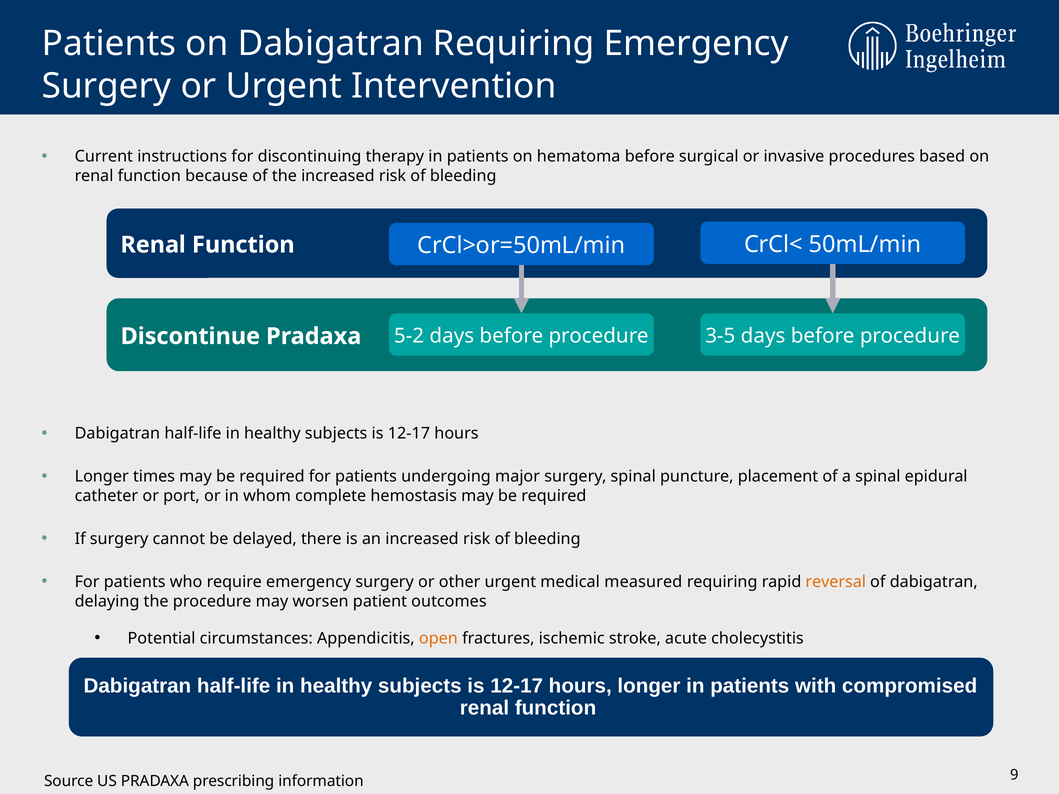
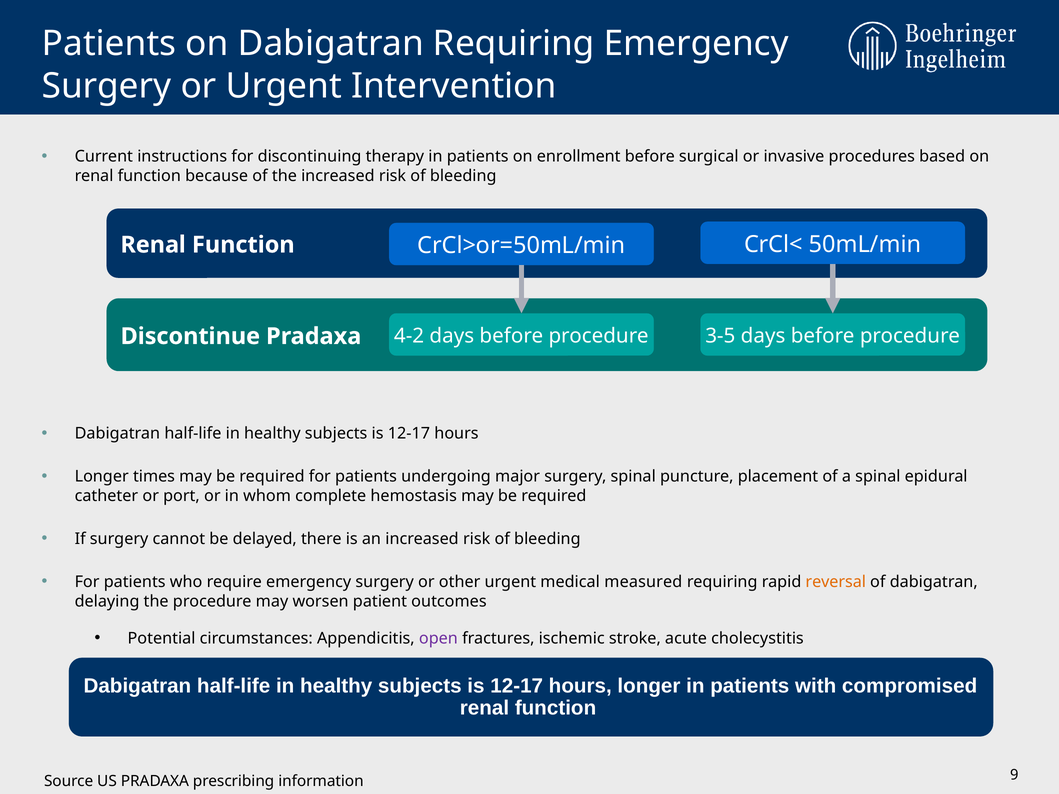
hematoma: hematoma -> enrollment
5-2: 5-2 -> 4-2
open colour: orange -> purple
